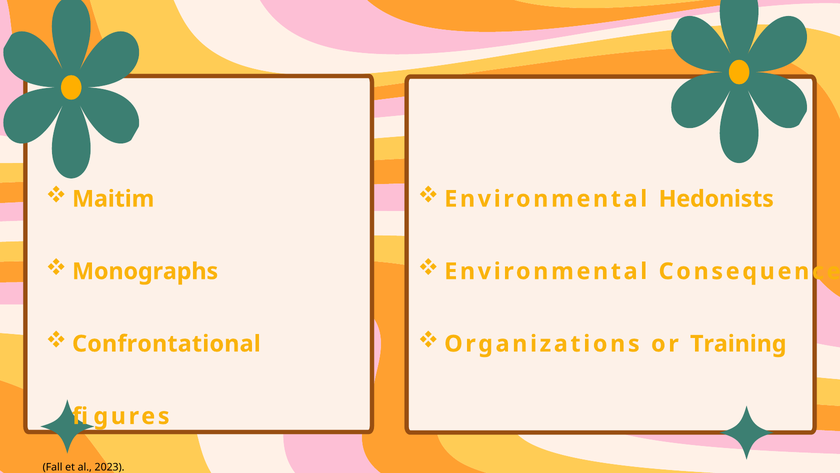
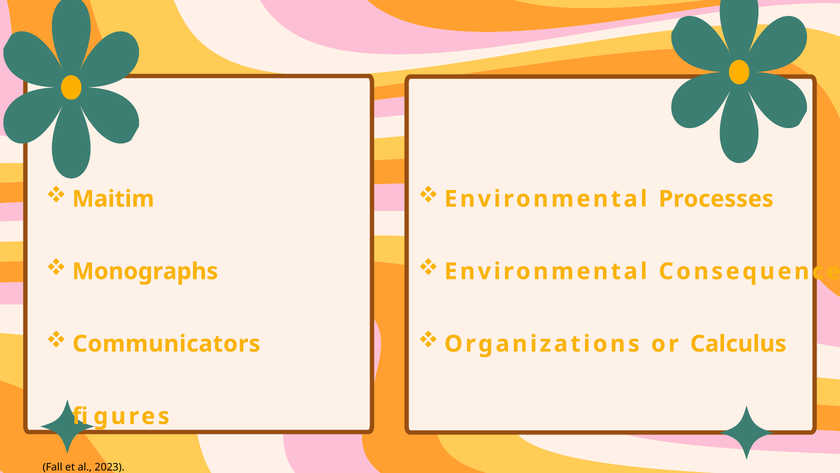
Hedonists: Hedonists -> Processes
Confrontational: Confrontational -> Communicators
Training: Training -> Calculus
